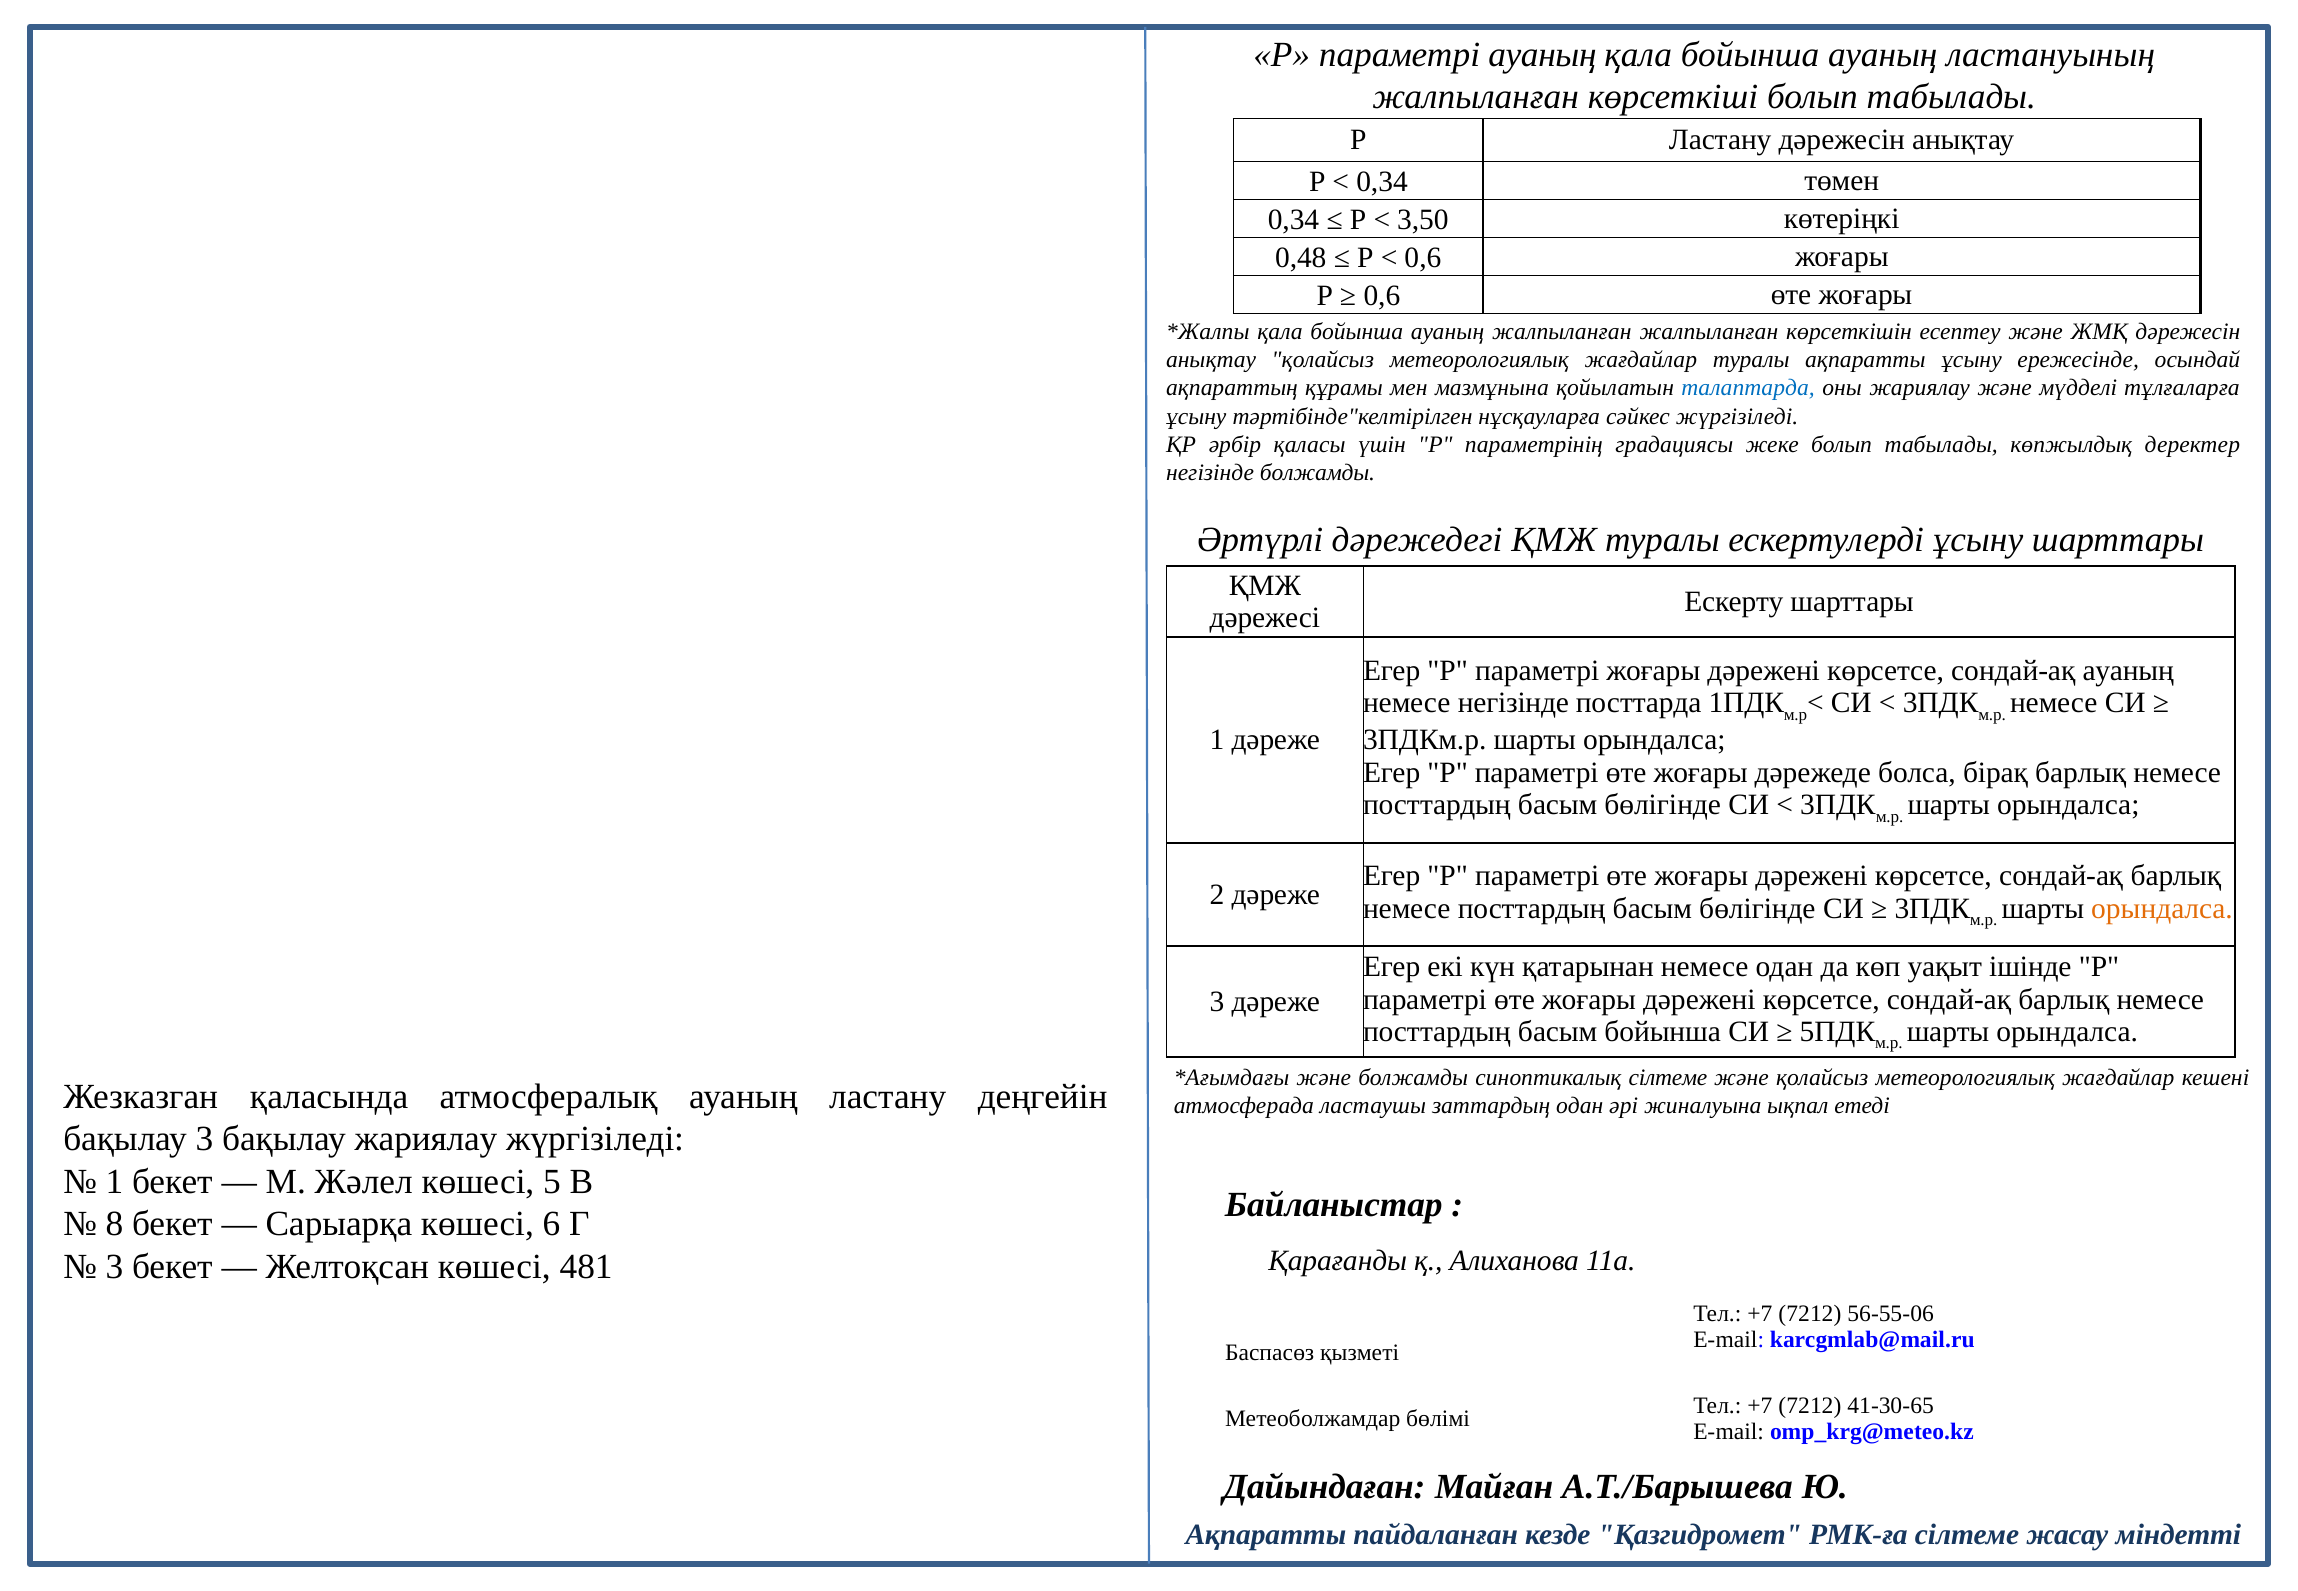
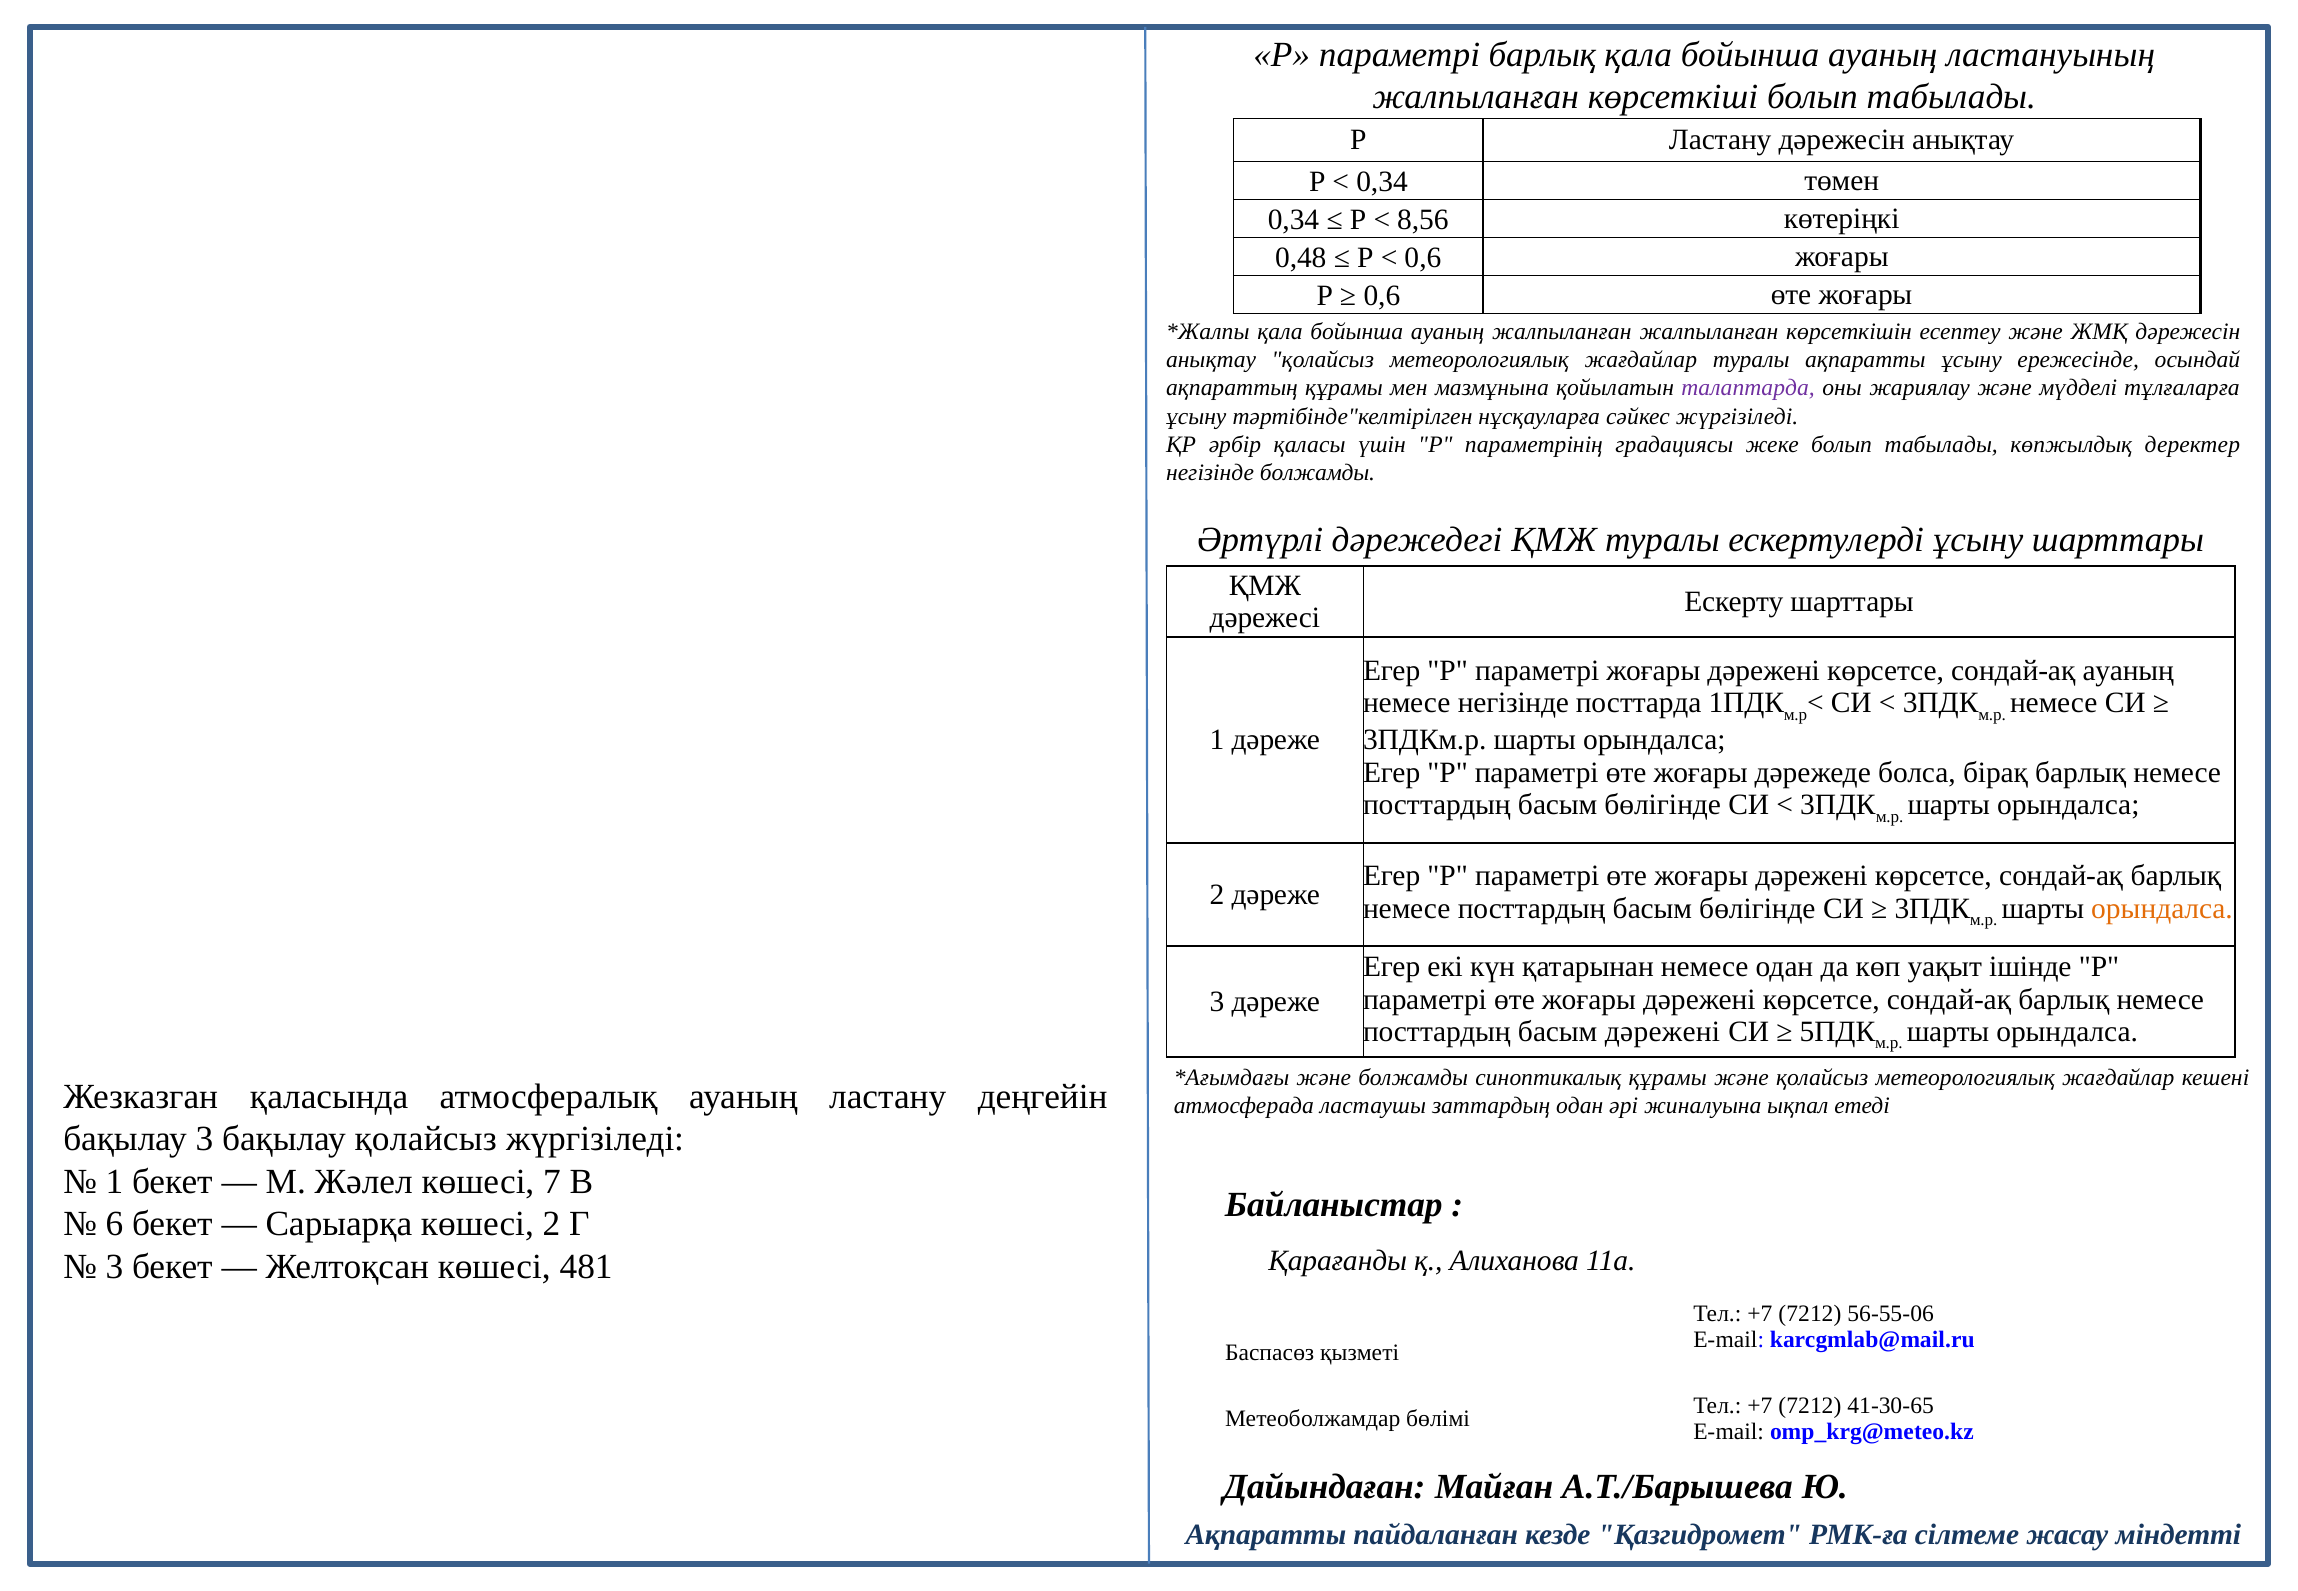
параметрі ауаның: ауаның -> барлық
3,50: 3,50 -> 8,56
талаптарда colour: blue -> purple
басым бойынша: бойынша -> дәрежені
синоптикалық сілтеме: сілтеме -> құрамы
бақылау жариялау: жариялау -> қолайсыз
5: 5 -> 7
8: 8 -> 6
көшесі 6: 6 -> 2
